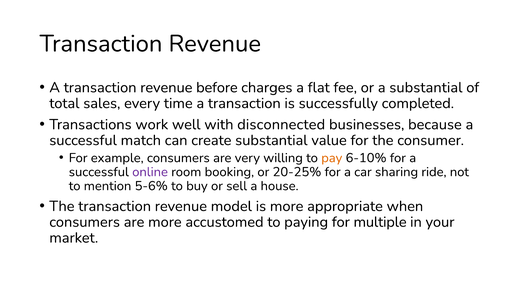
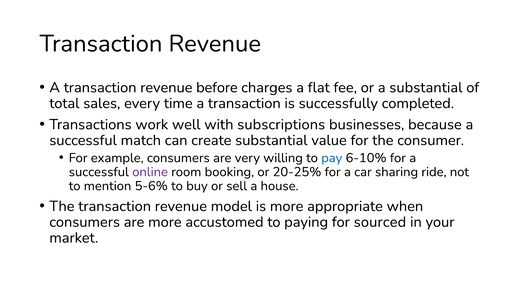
disconnected: disconnected -> subscriptions
pay colour: orange -> blue
multiple: multiple -> sourced
